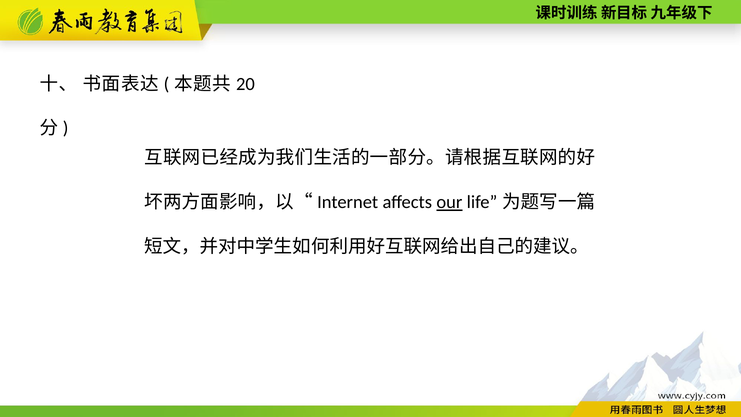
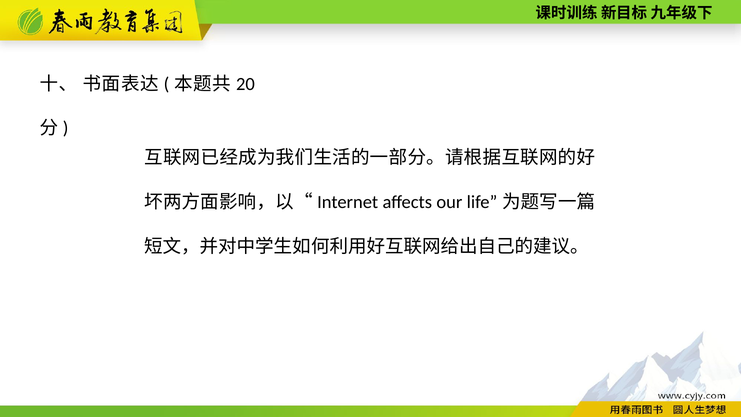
our underline: present -> none
